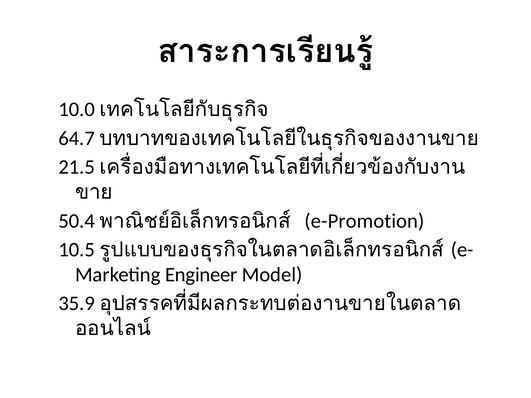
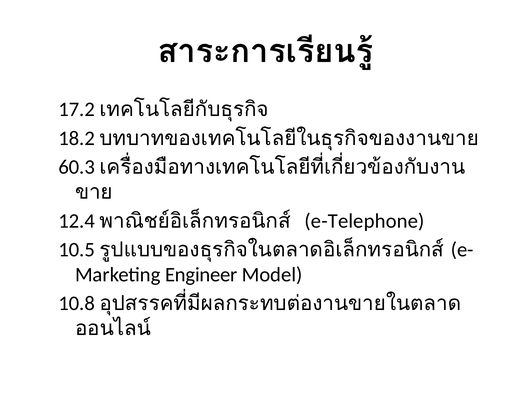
10.0: 10.0 -> 17.2
64.7: 64.7 -> 18.2
21.5: 21.5 -> 60.3
50.4: 50.4 -> 12.4
e-Promotion: e-Promotion -> e-Telephone
35.9: 35.9 -> 10.8
